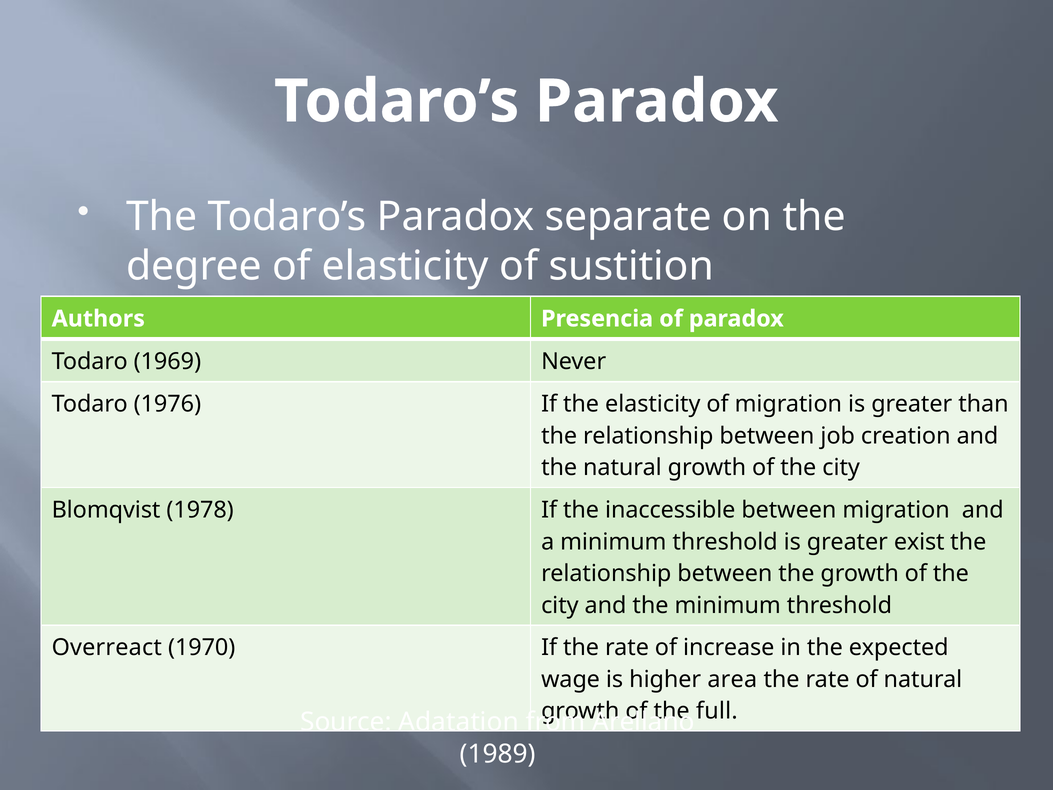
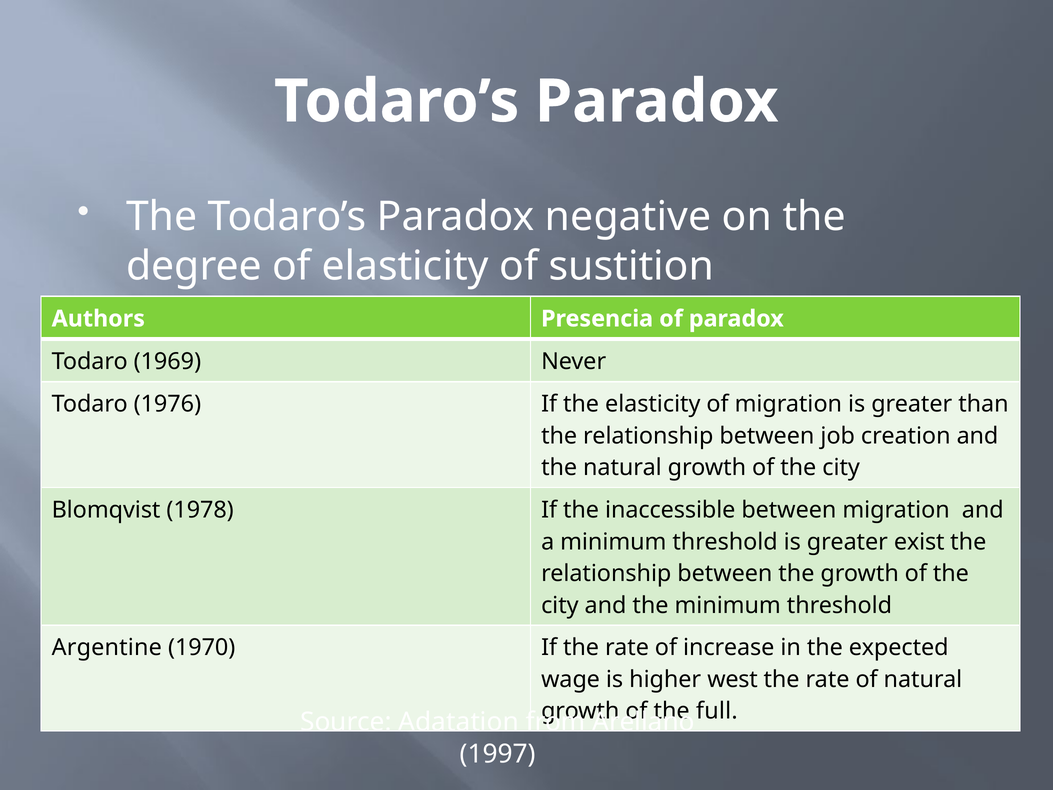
separate: separate -> negative
Overreact: Overreact -> Argentine
area: area -> west
1989: 1989 -> 1997
